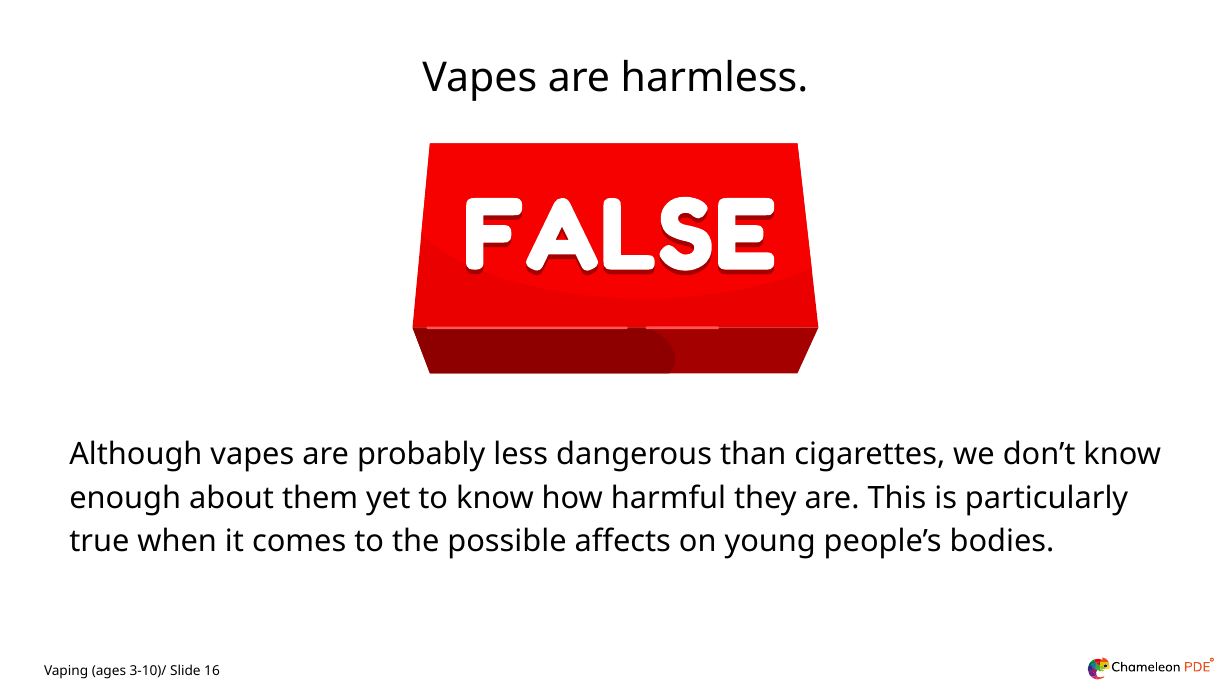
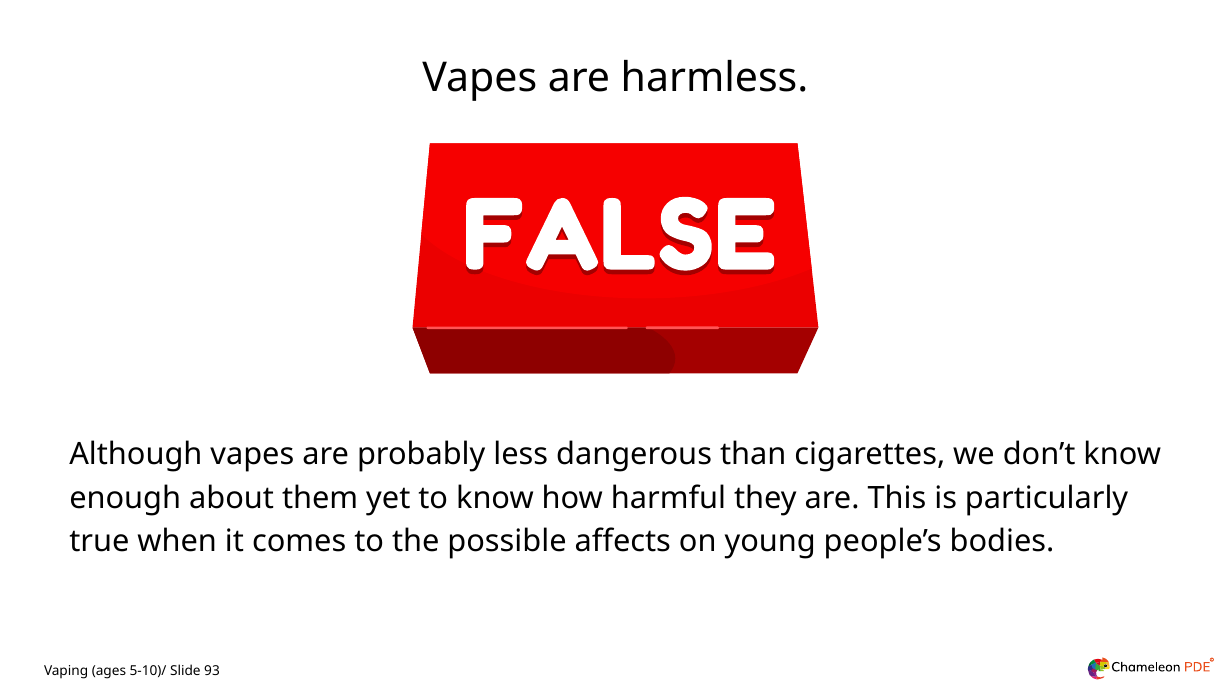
3-10)/: 3-10)/ -> 5-10)/
16: 16 -> 93
